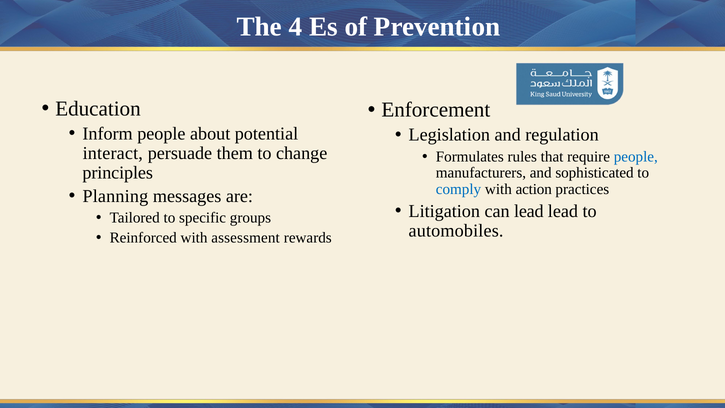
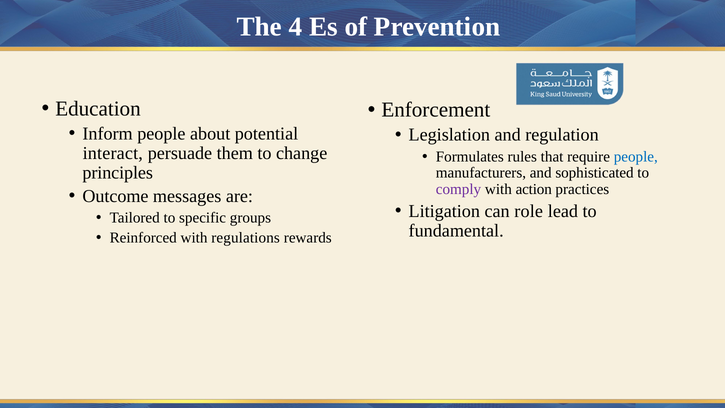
comply colour: blue -> purple
Planning: Planning -> Outcome
can lead: lead -> role
automobiles: automobiles -> fundamental
assessment: assessment -> regulations
